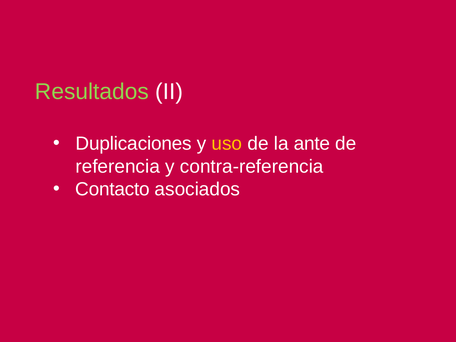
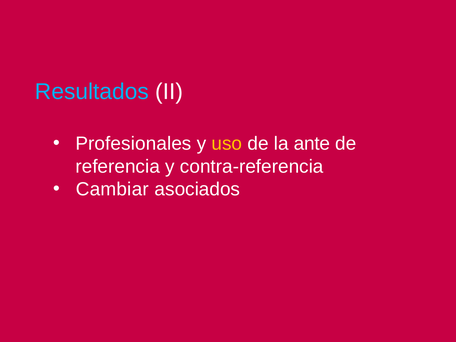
Resultados colour: light green -> light blue
Duplicaciones: Duplicaciones -> Profesionales
Contacto: Contacto -> Cambiar
